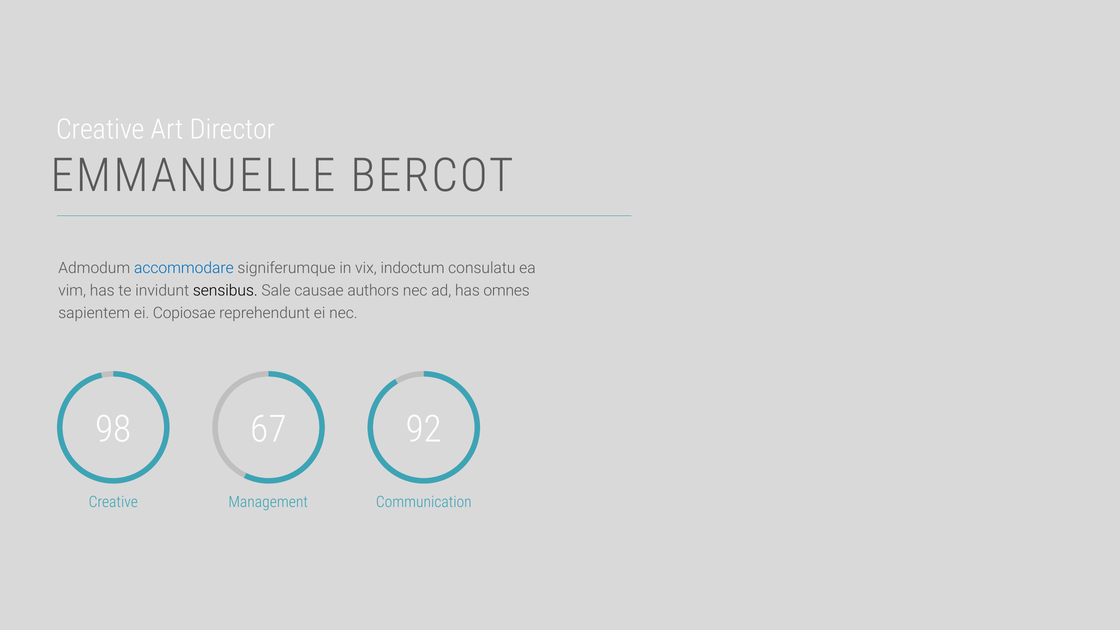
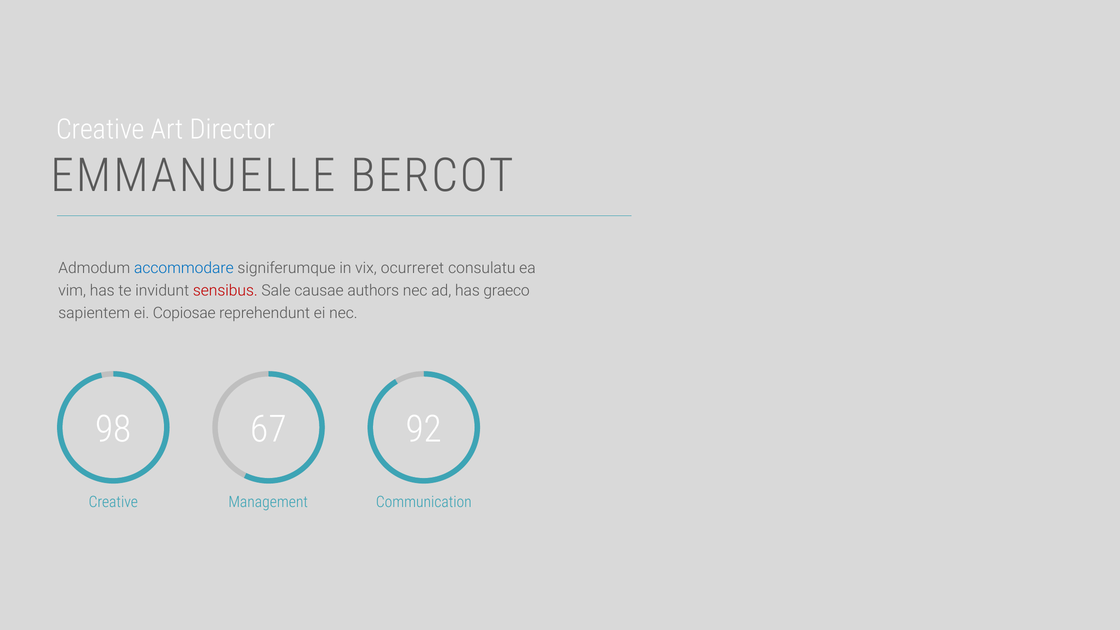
indoctum: indoctum -> ocurreret
sensibus colour: black -> red
omnes: omnes -> graeco
